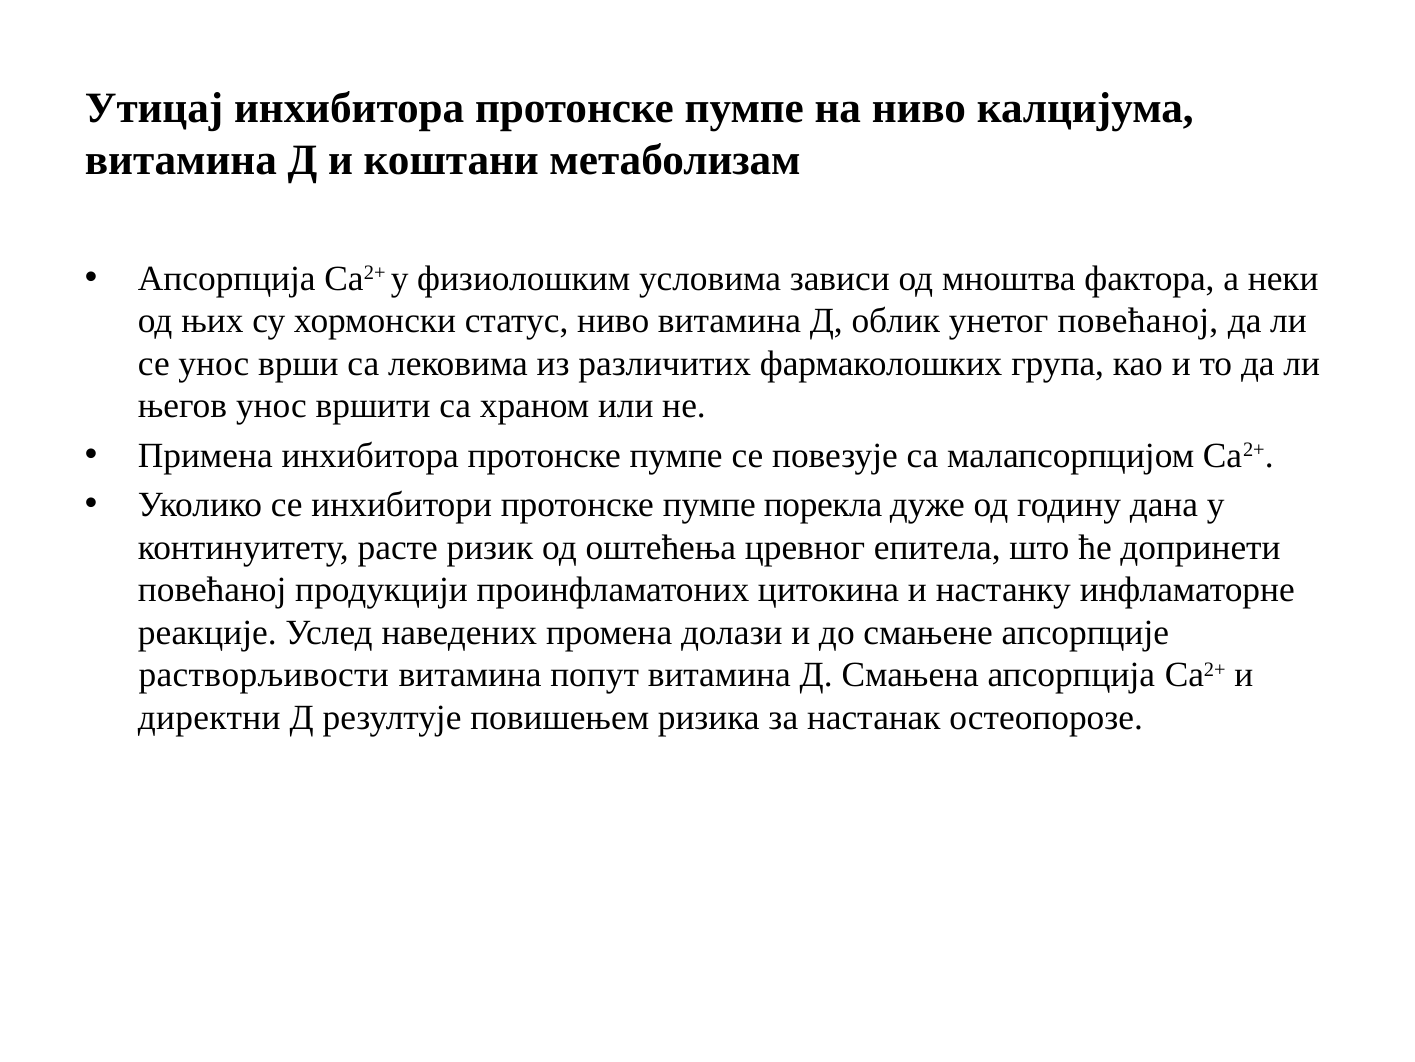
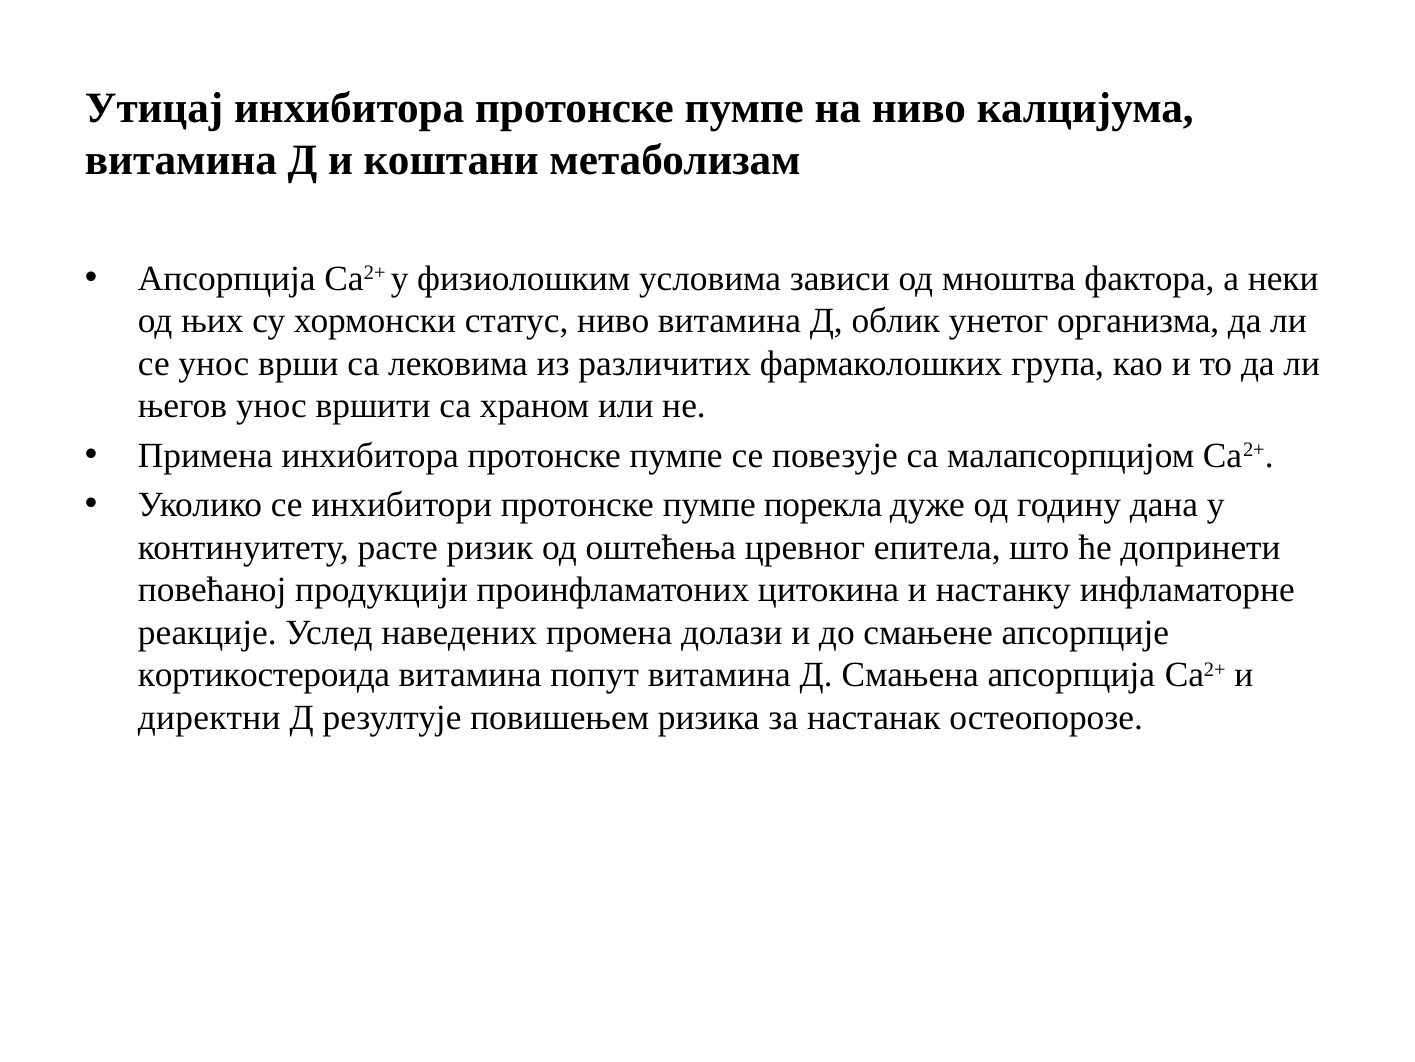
унетог повећаној: повећаној -> организма
растворљивости: растворљивости -> кортикостероида
